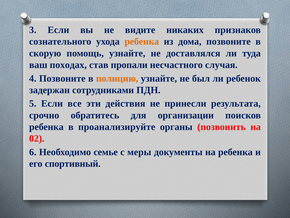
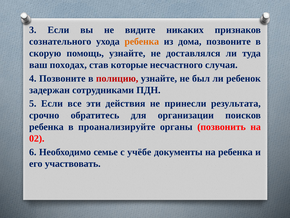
пропали: пропали -> которые
полицию colour: orange -> red
меры: меры -> учёбе
спортивный: спортивный -> участвовать
